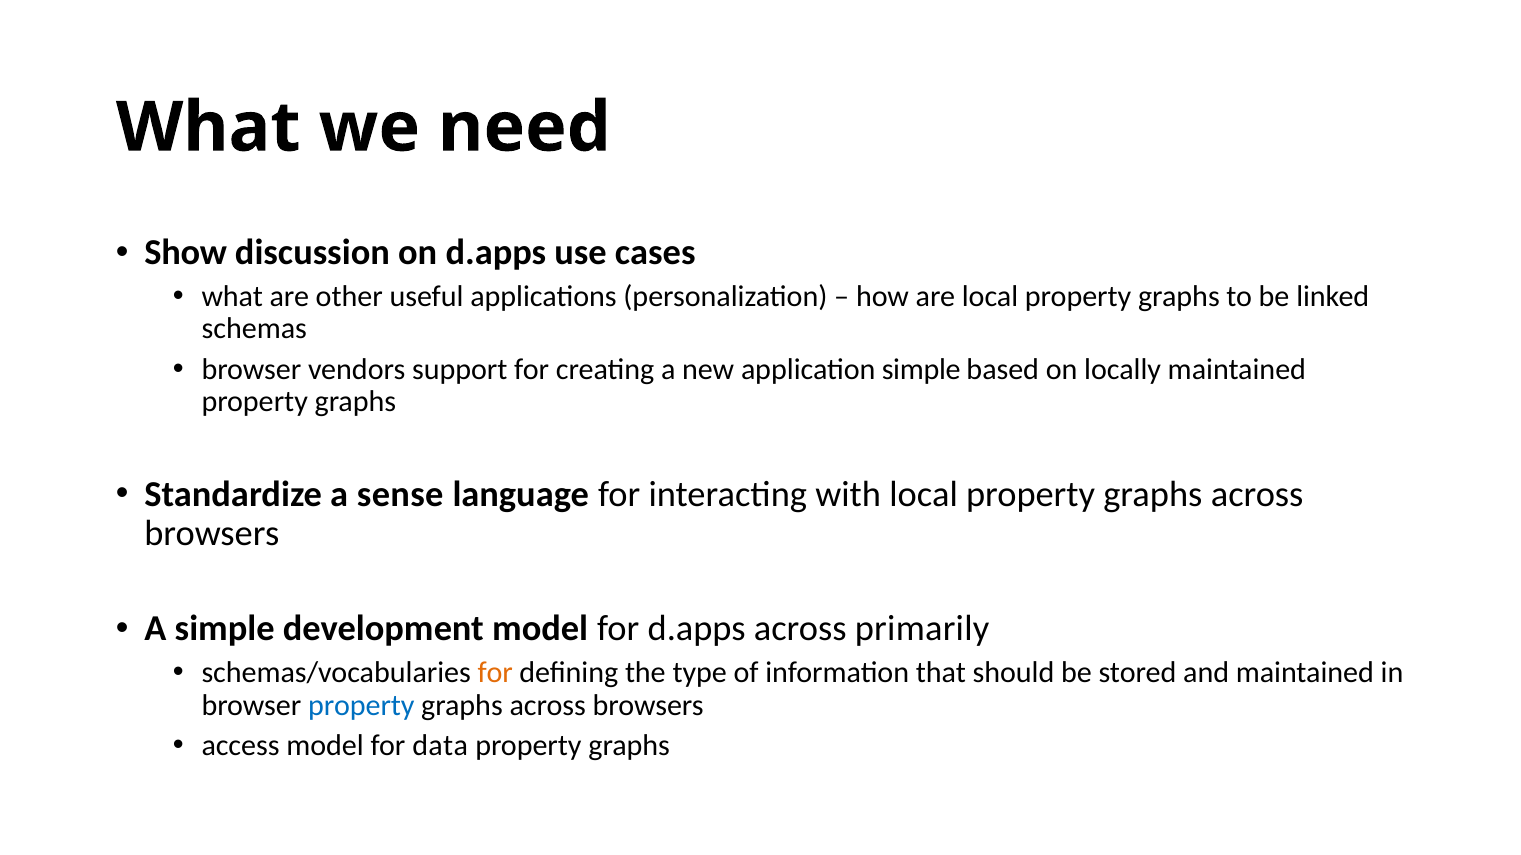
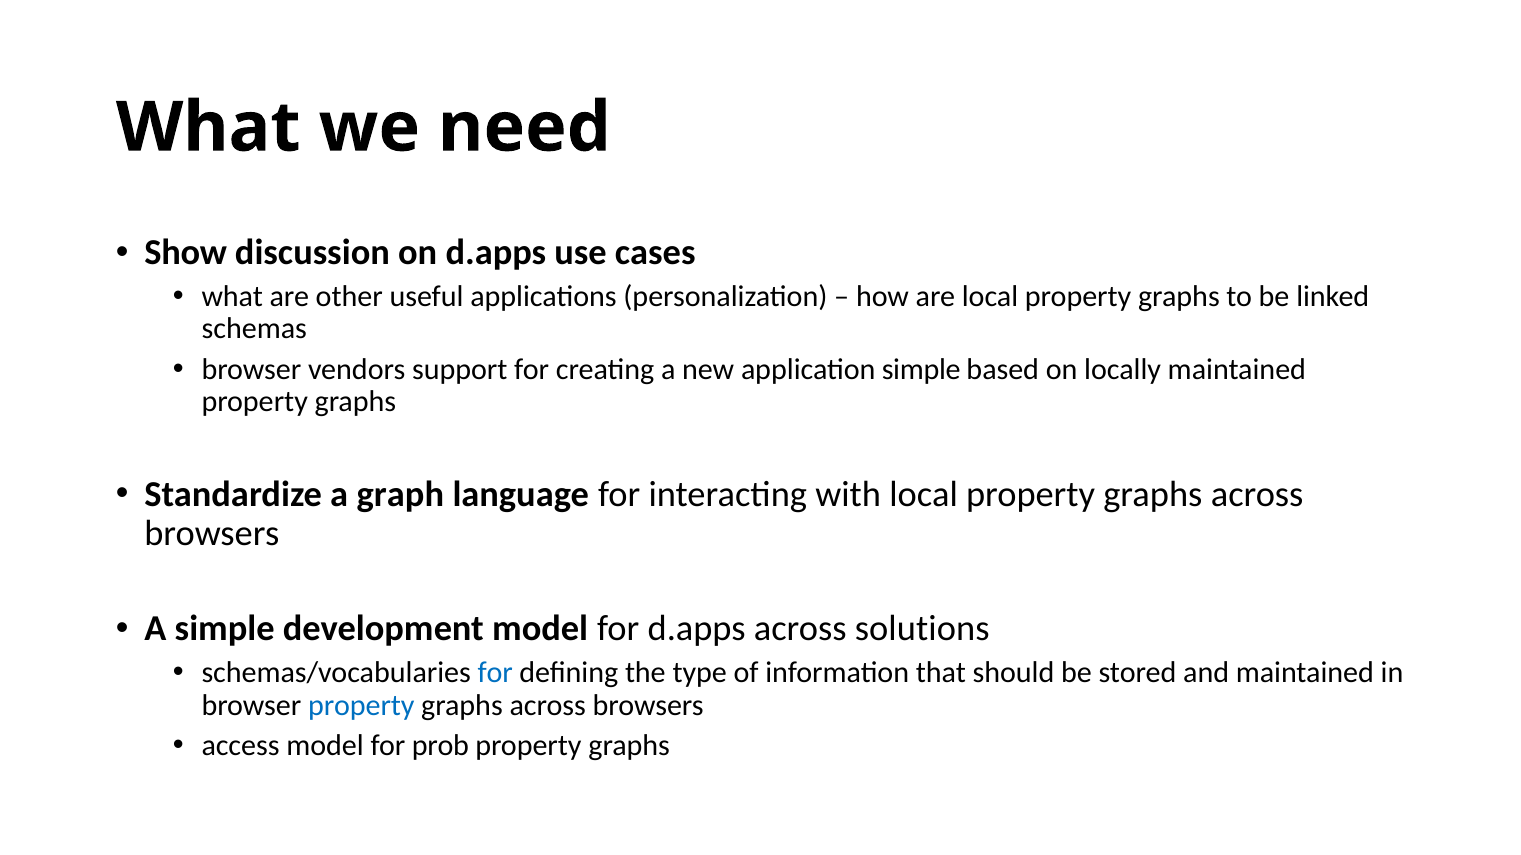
sense: sense -> graph
primarily: primarily -> solutions
for at (495, 673) colour: orange -> blue
data: data -> prob
